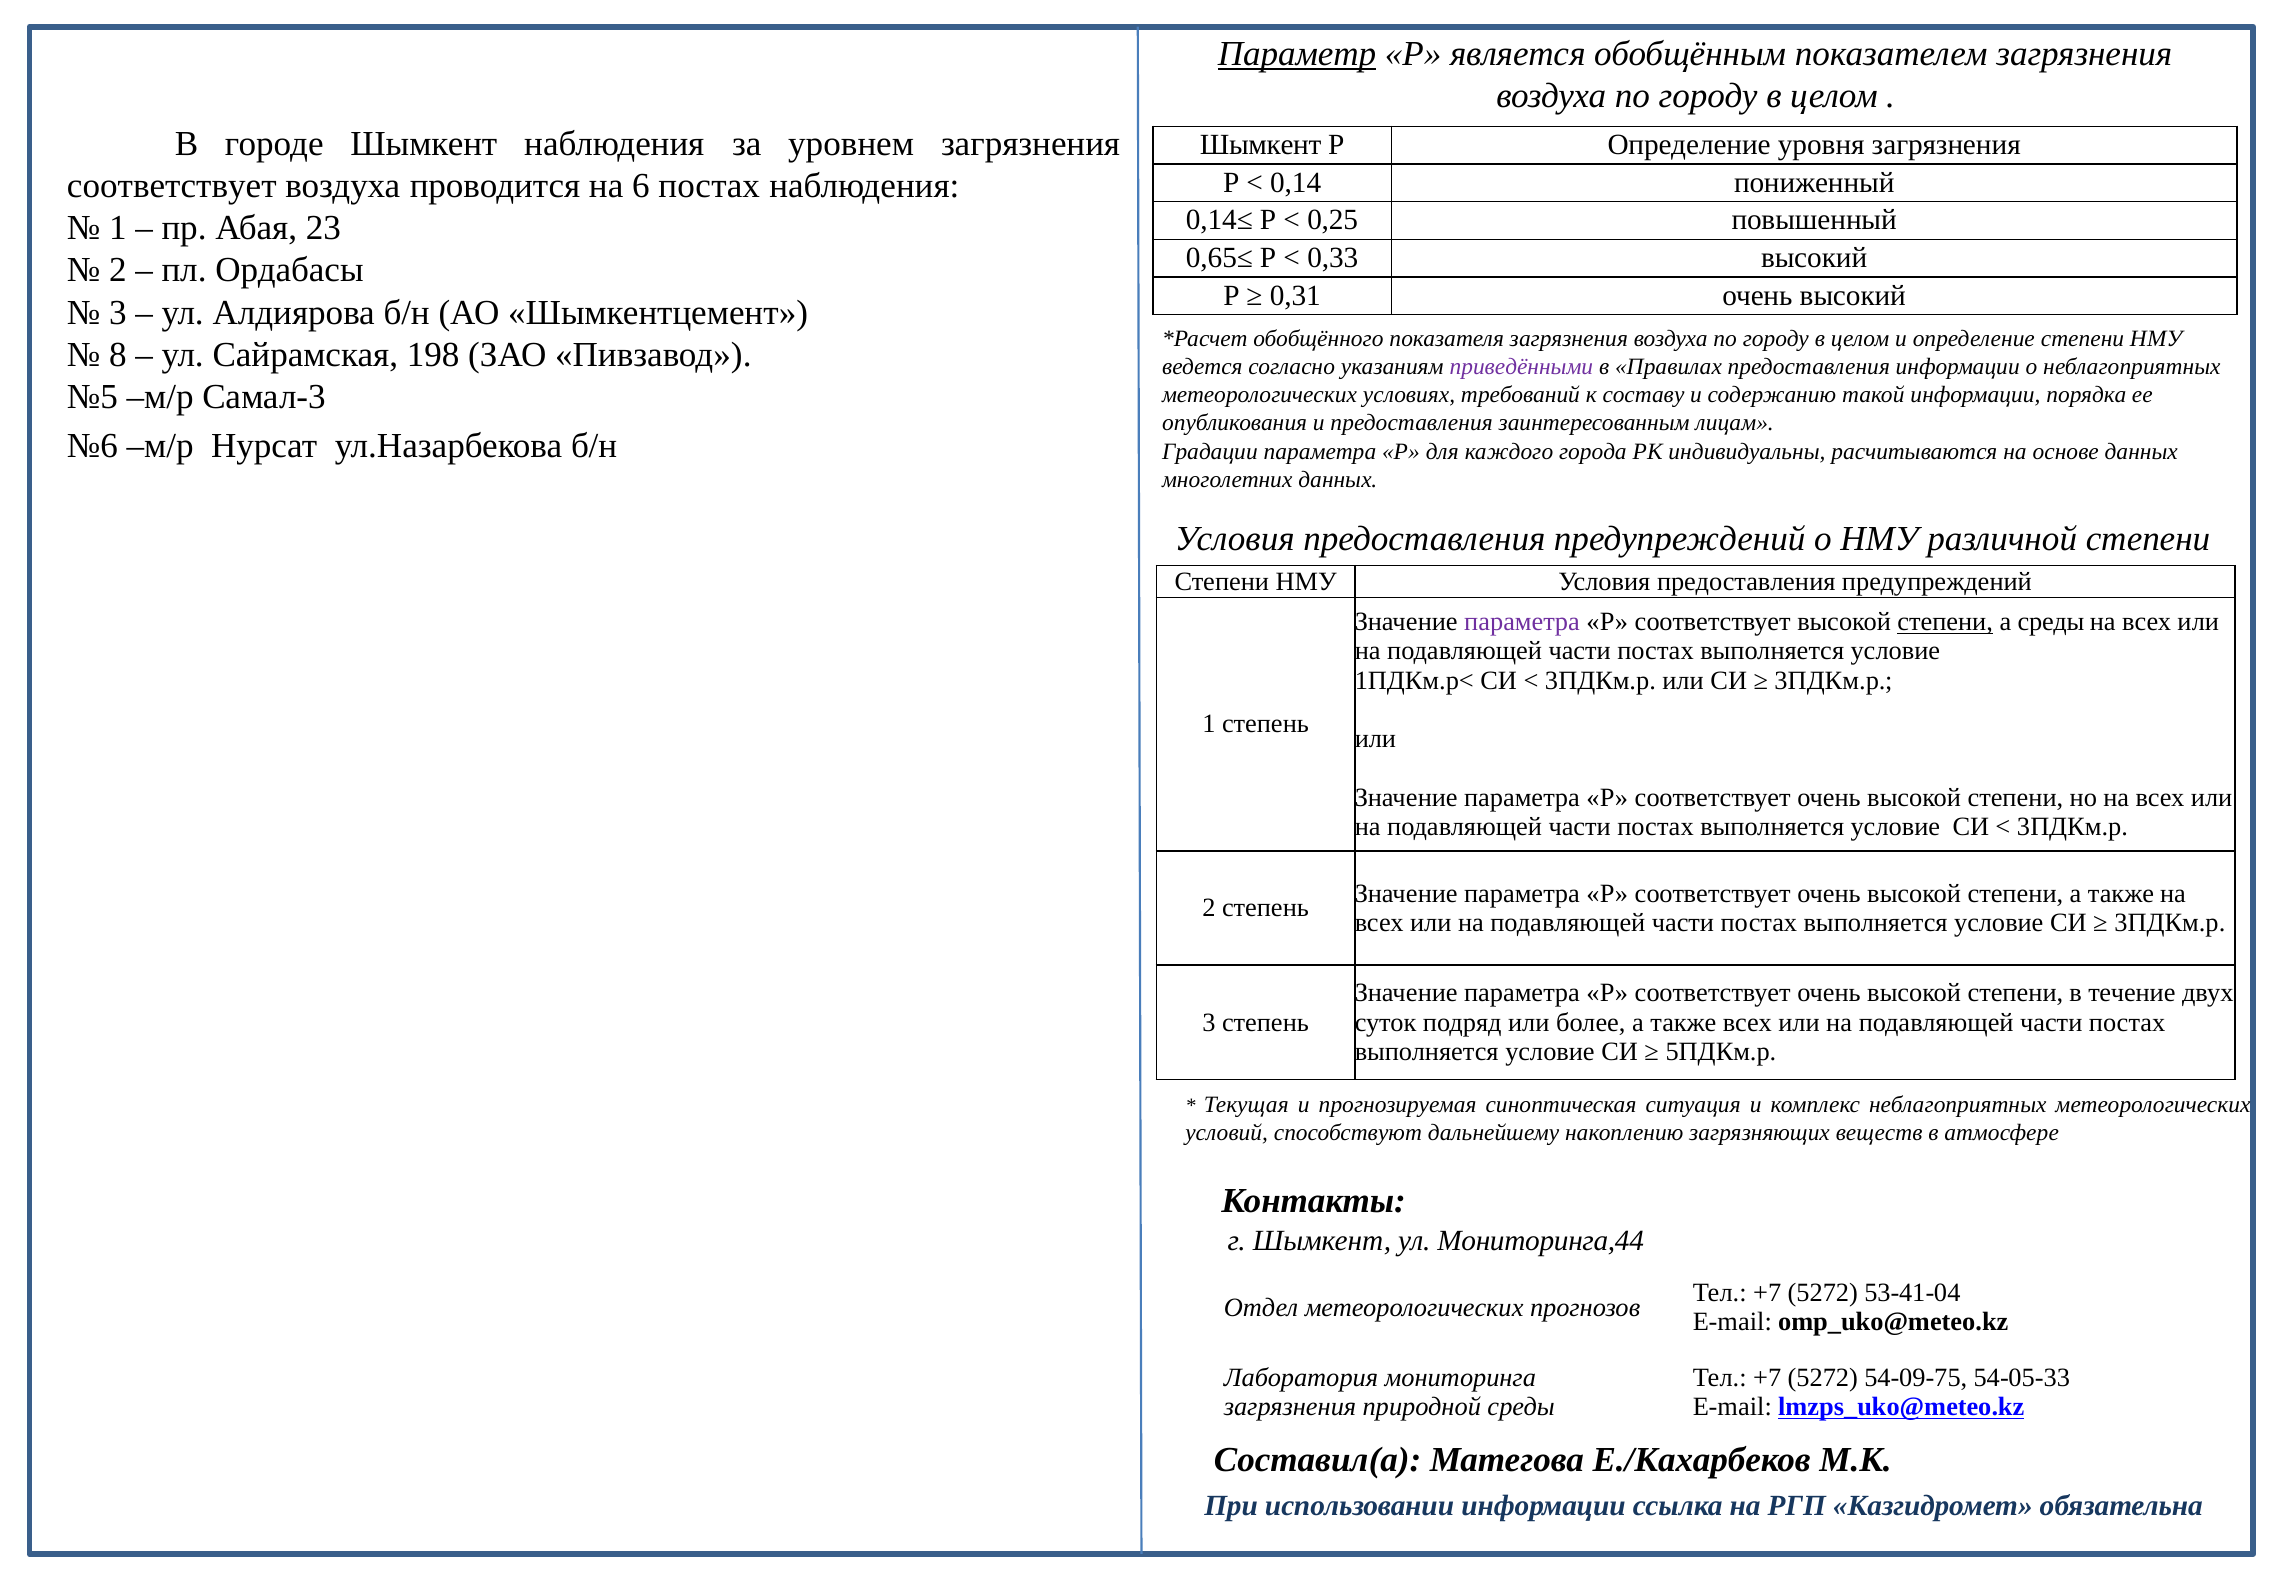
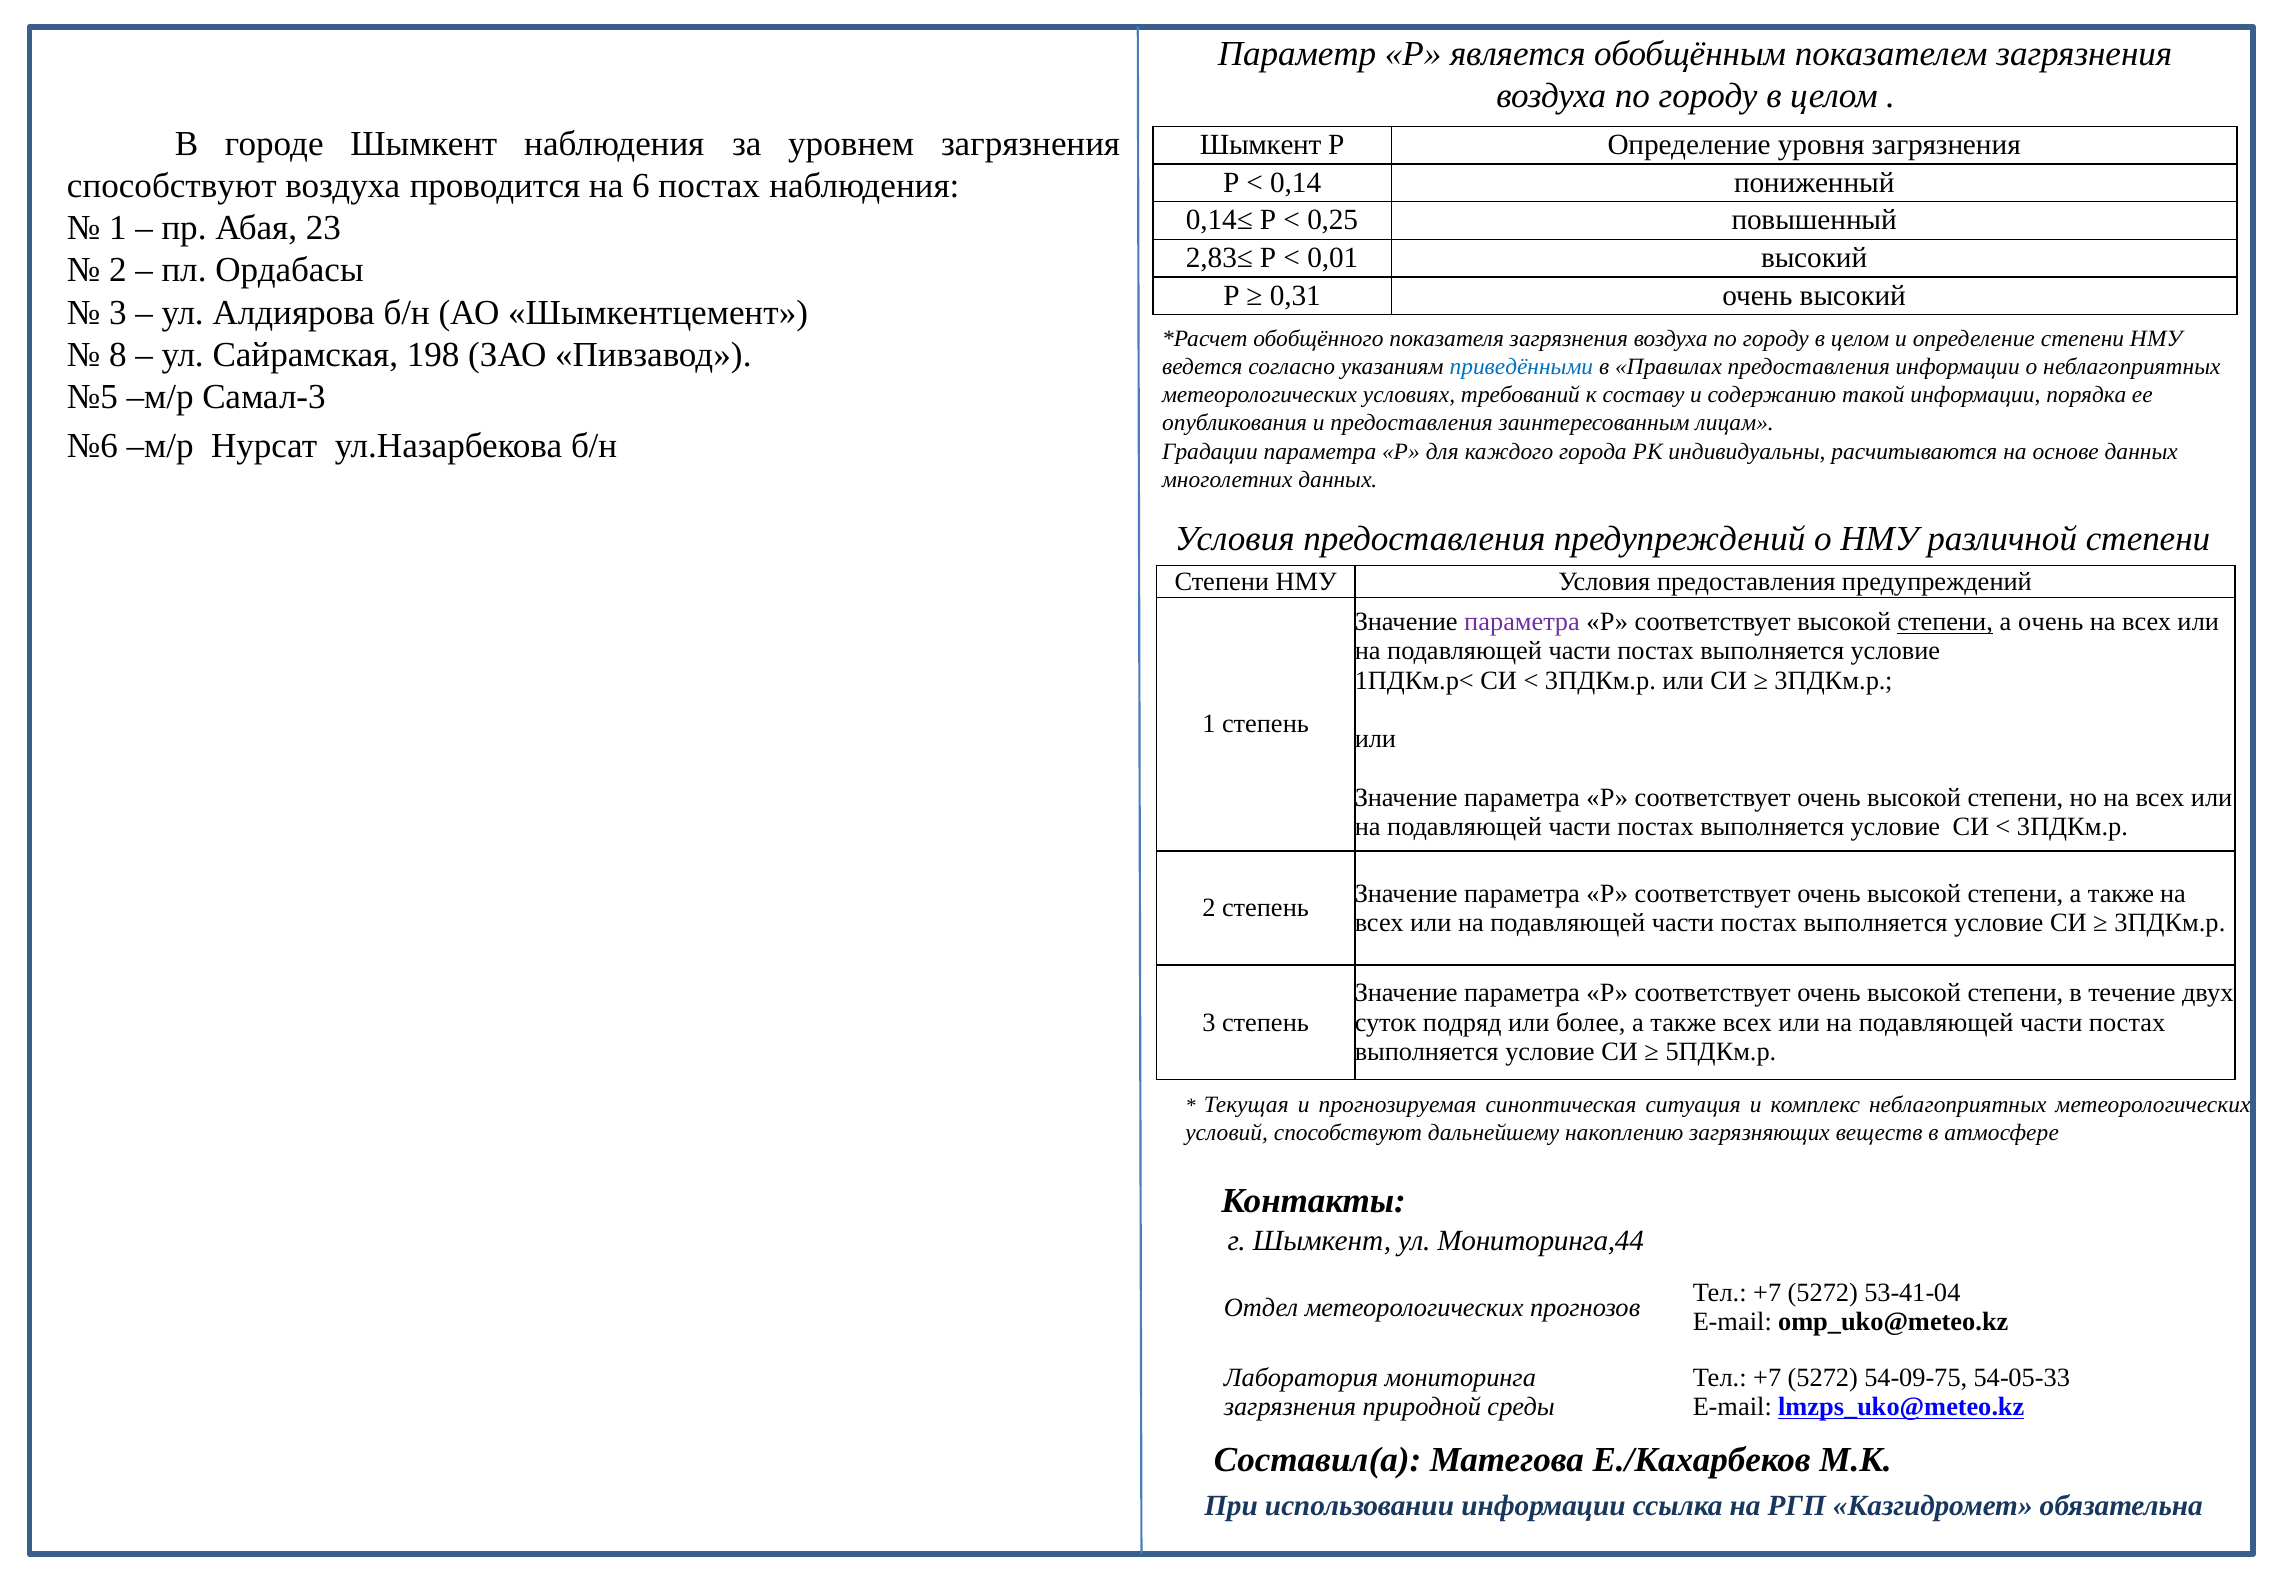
Параметр underline: present -> none
соответствует at (172, 186): соответствует -> способствуют
0,65≤: 0,65≤ -> 2,83≤
0,33: 0,33 -> 0,01
приведёнными colour: purple -> blue
а среды: среды -> очень
